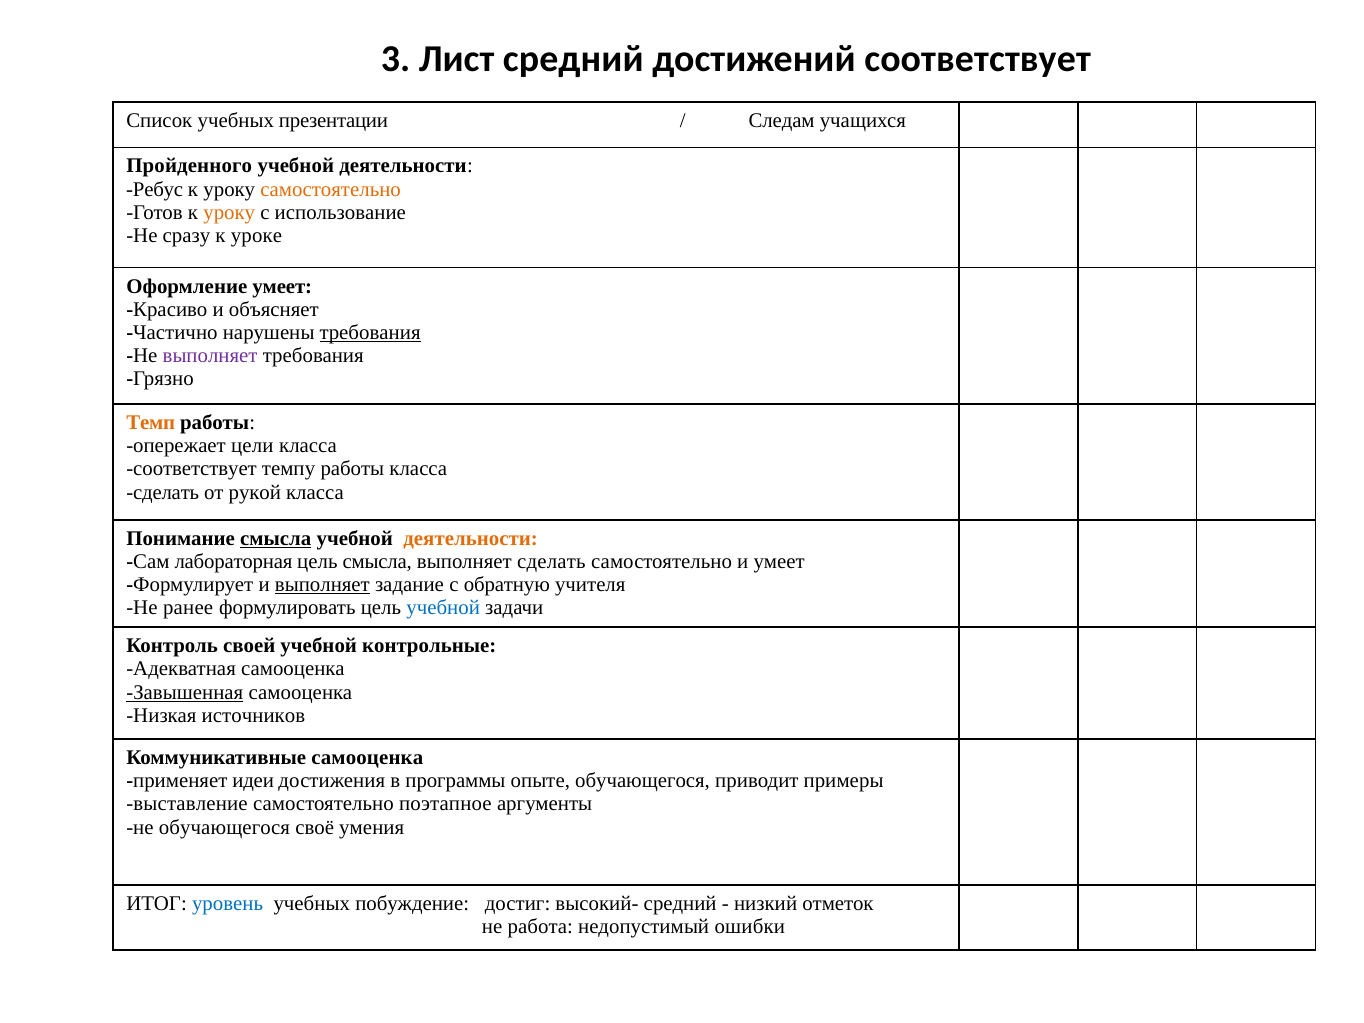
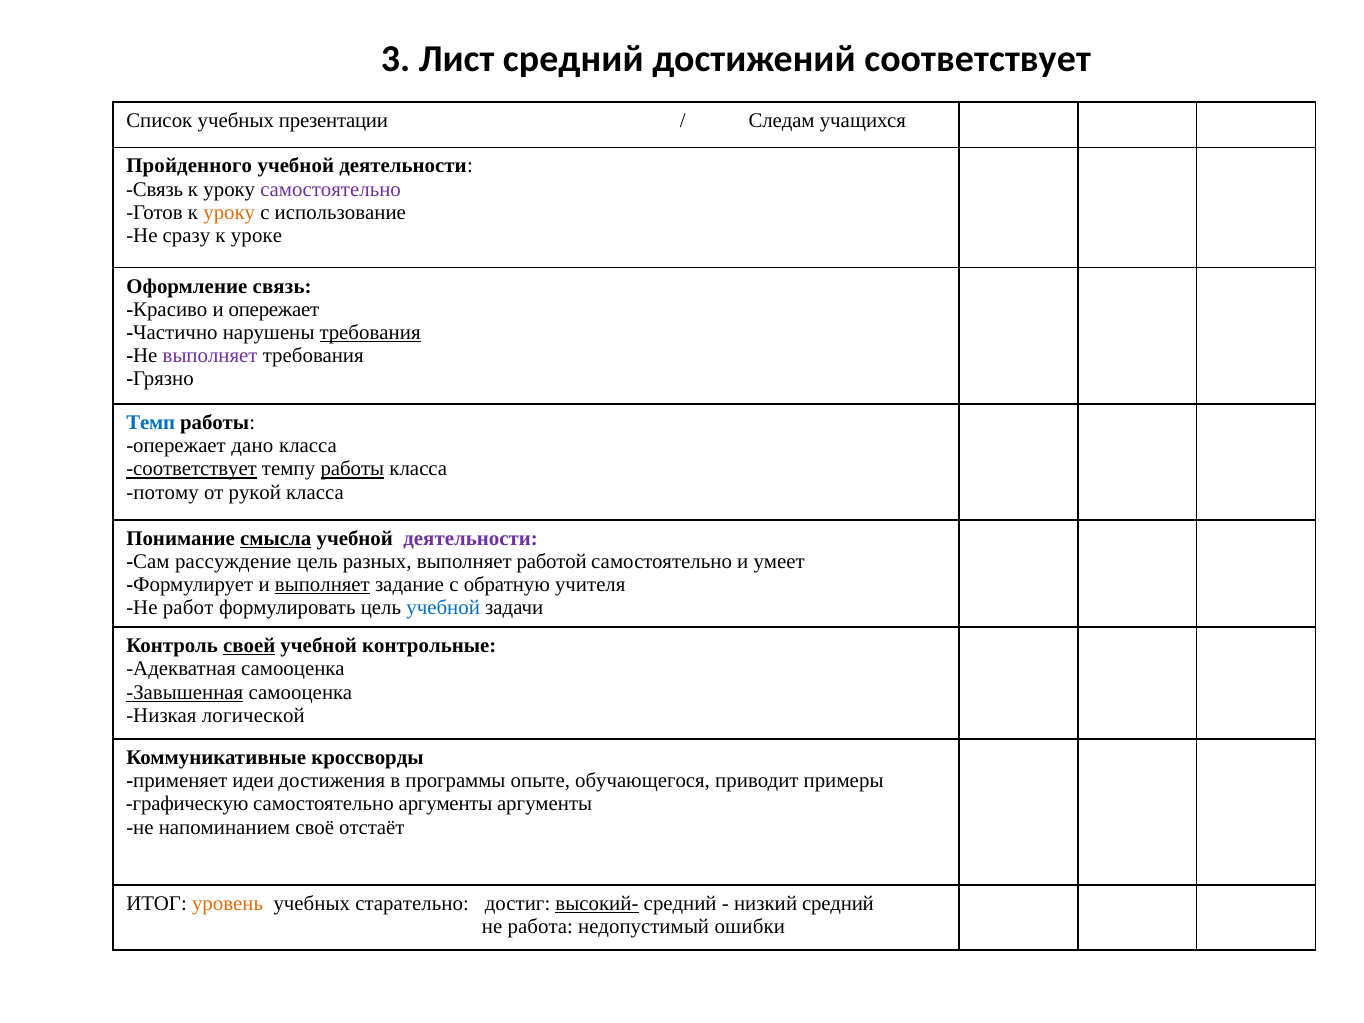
Ребус at (155, 189): Ребус -> Связь
самостоятельно at (331, 189) colour: orange -> purple
Оформление умеет: умеет -> связь
и объясняет: объясняет -> опережает
Темп colour: orange -> blue
цели: цели -> дано
соответствует at (192, 469) underline: none -> present
работы at (352, 469) underline: none -> present
сделать at (163, 492): сделать -> потому
деятельности at (471, 538) colour: orange -> purple
лабораторная: лабораторная -> рассуждение
цель смысла: смысла -> разных
выполняет сделать: сделать -> работой
ранее: ранее -> работ
своей underline: none -> present
источников: источников -> логической
Коммуникативные самооценка: самооценка -> кроссворды
выставление: выставление -> графическую
самостоятельно поэтапное: поэтапное -> аргументы
не обучающегося: обучающегося -> напоминанием
умения: умения -> отстаёт
уровень colour: blue -> orange
побуждение: побуждение -> старательно
высокий- underline: none -> present
низкий отметок: отметок -> средний
